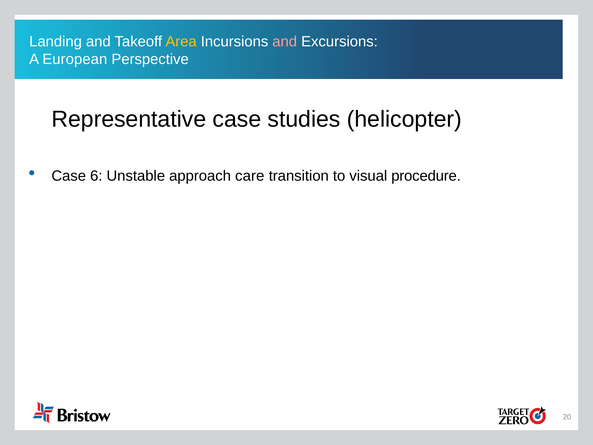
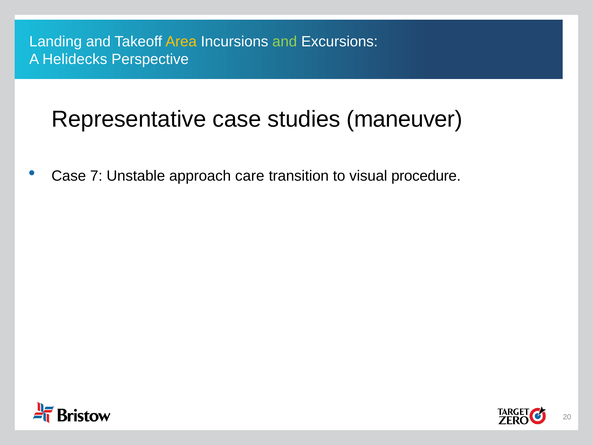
and at (285, 42) colour: pink -> light green
European: European -> Helidecks
helicopter: helicopter -> maneuver
6: 6 -> 7
